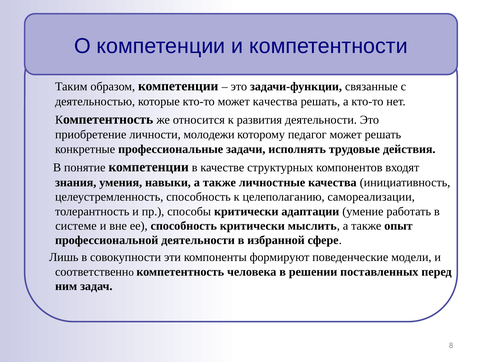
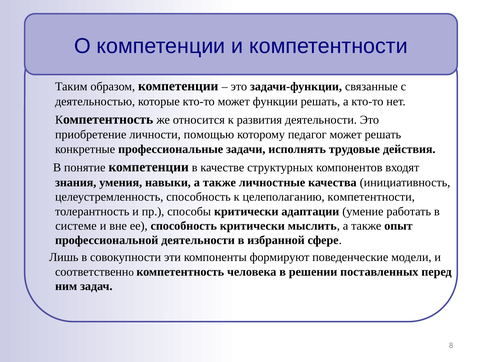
может качества: качества -> функции
молодежи: молодежи -> помощью
целеполаганию самореализации: самореализации -> компетентности
